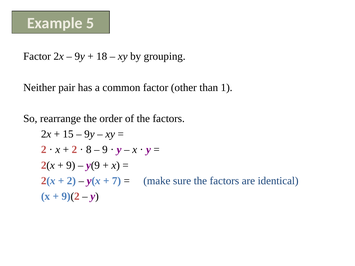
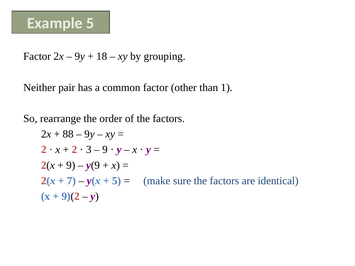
15: 15 -> 88
8: 8 -> 3
2 at (71, 181): 2 -> 7
7 at (117, 181): 7 -> 5
